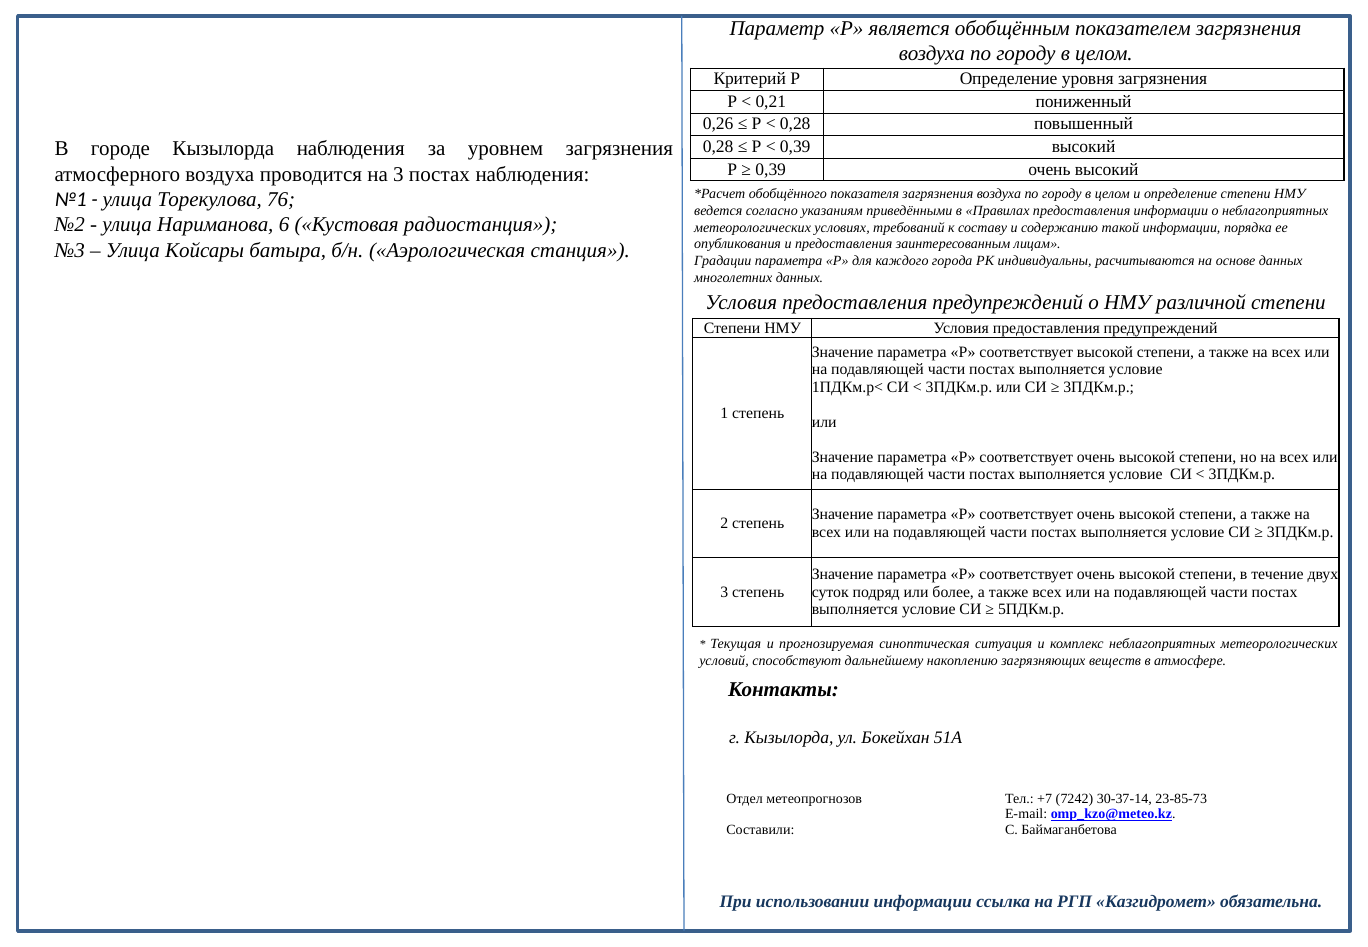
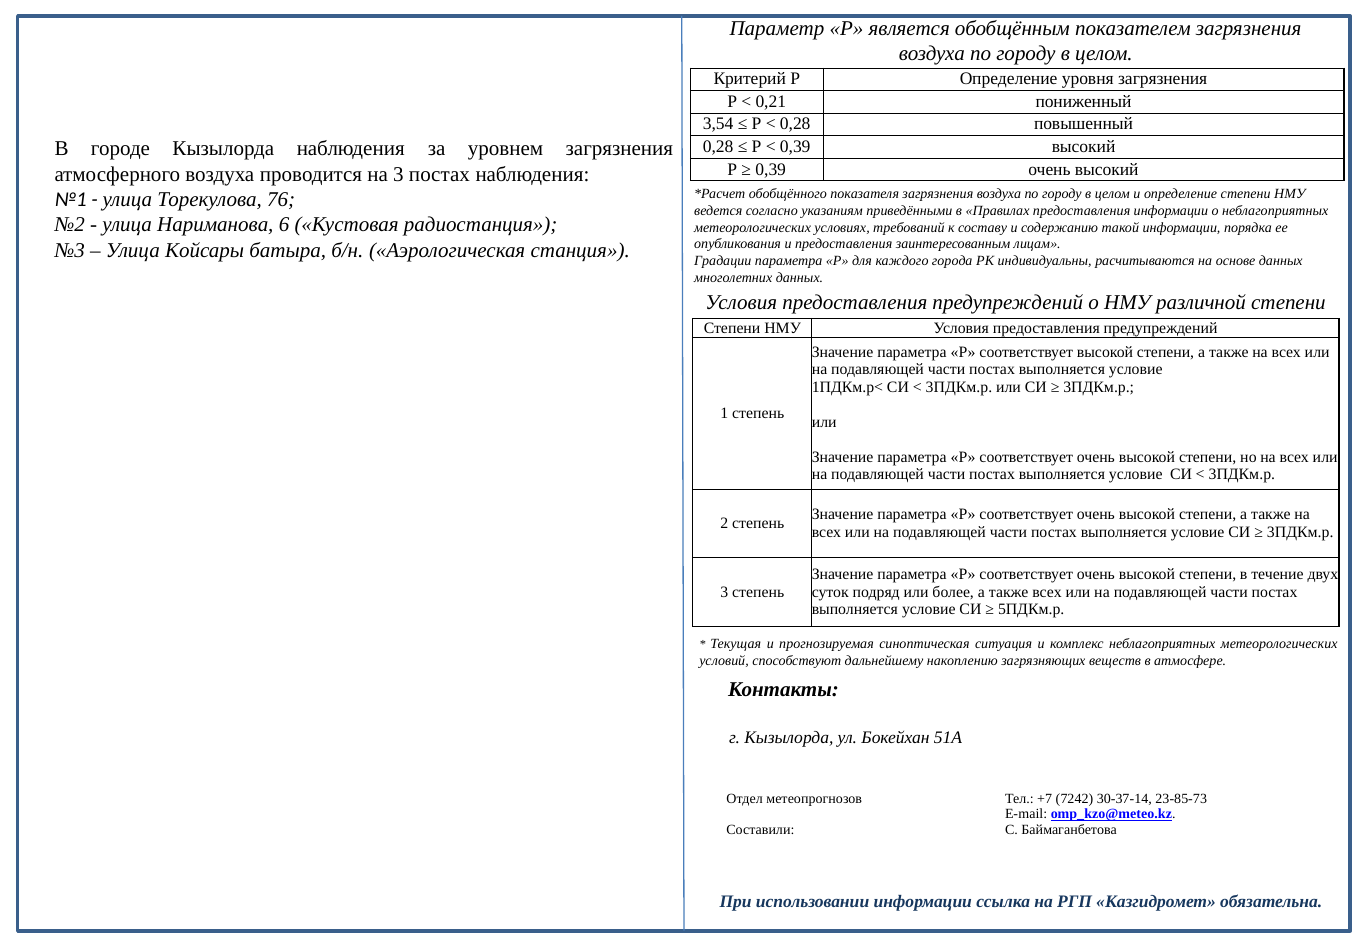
0,26: 0,26 -> 3,54
